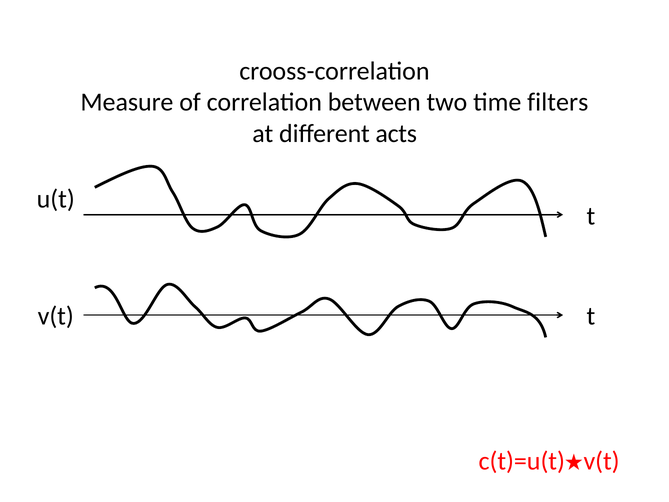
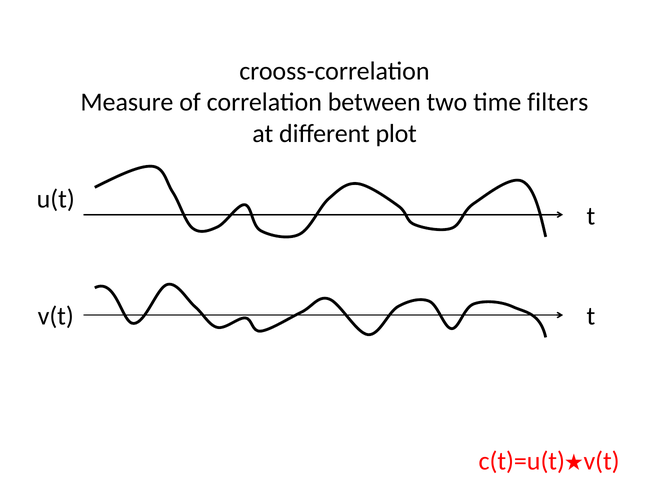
acts: acts -> plot
